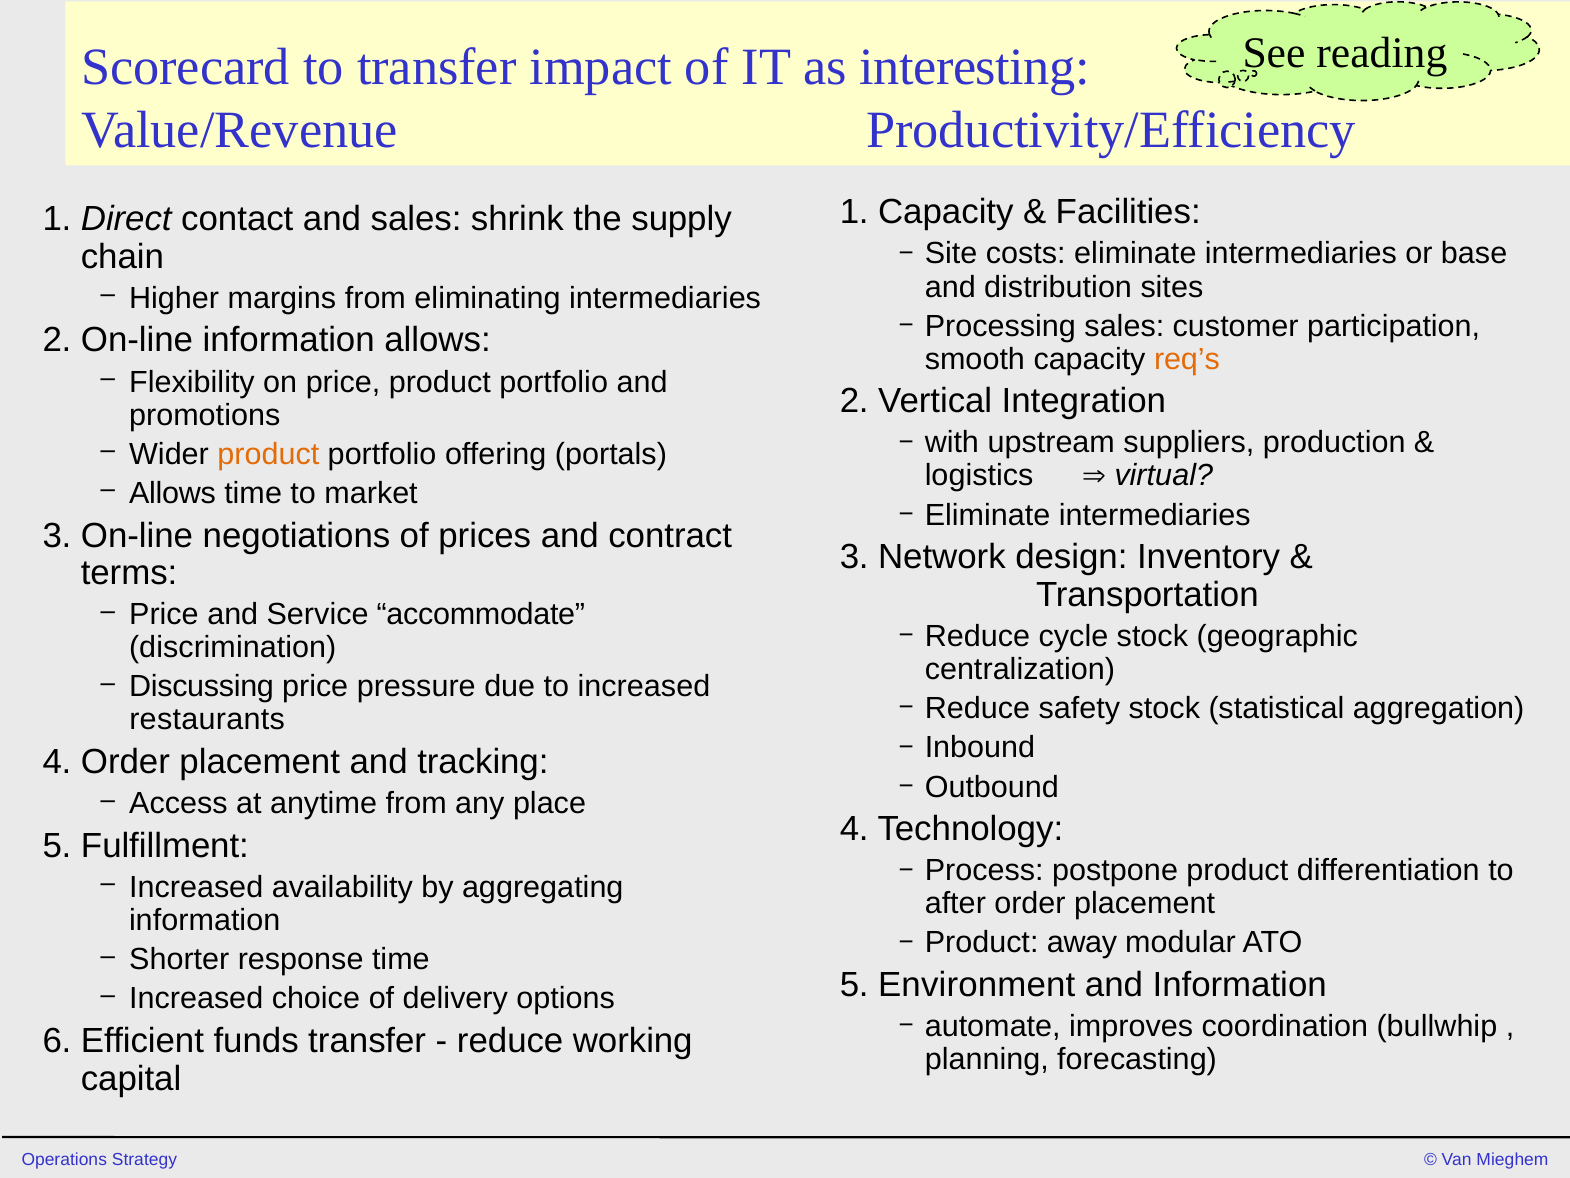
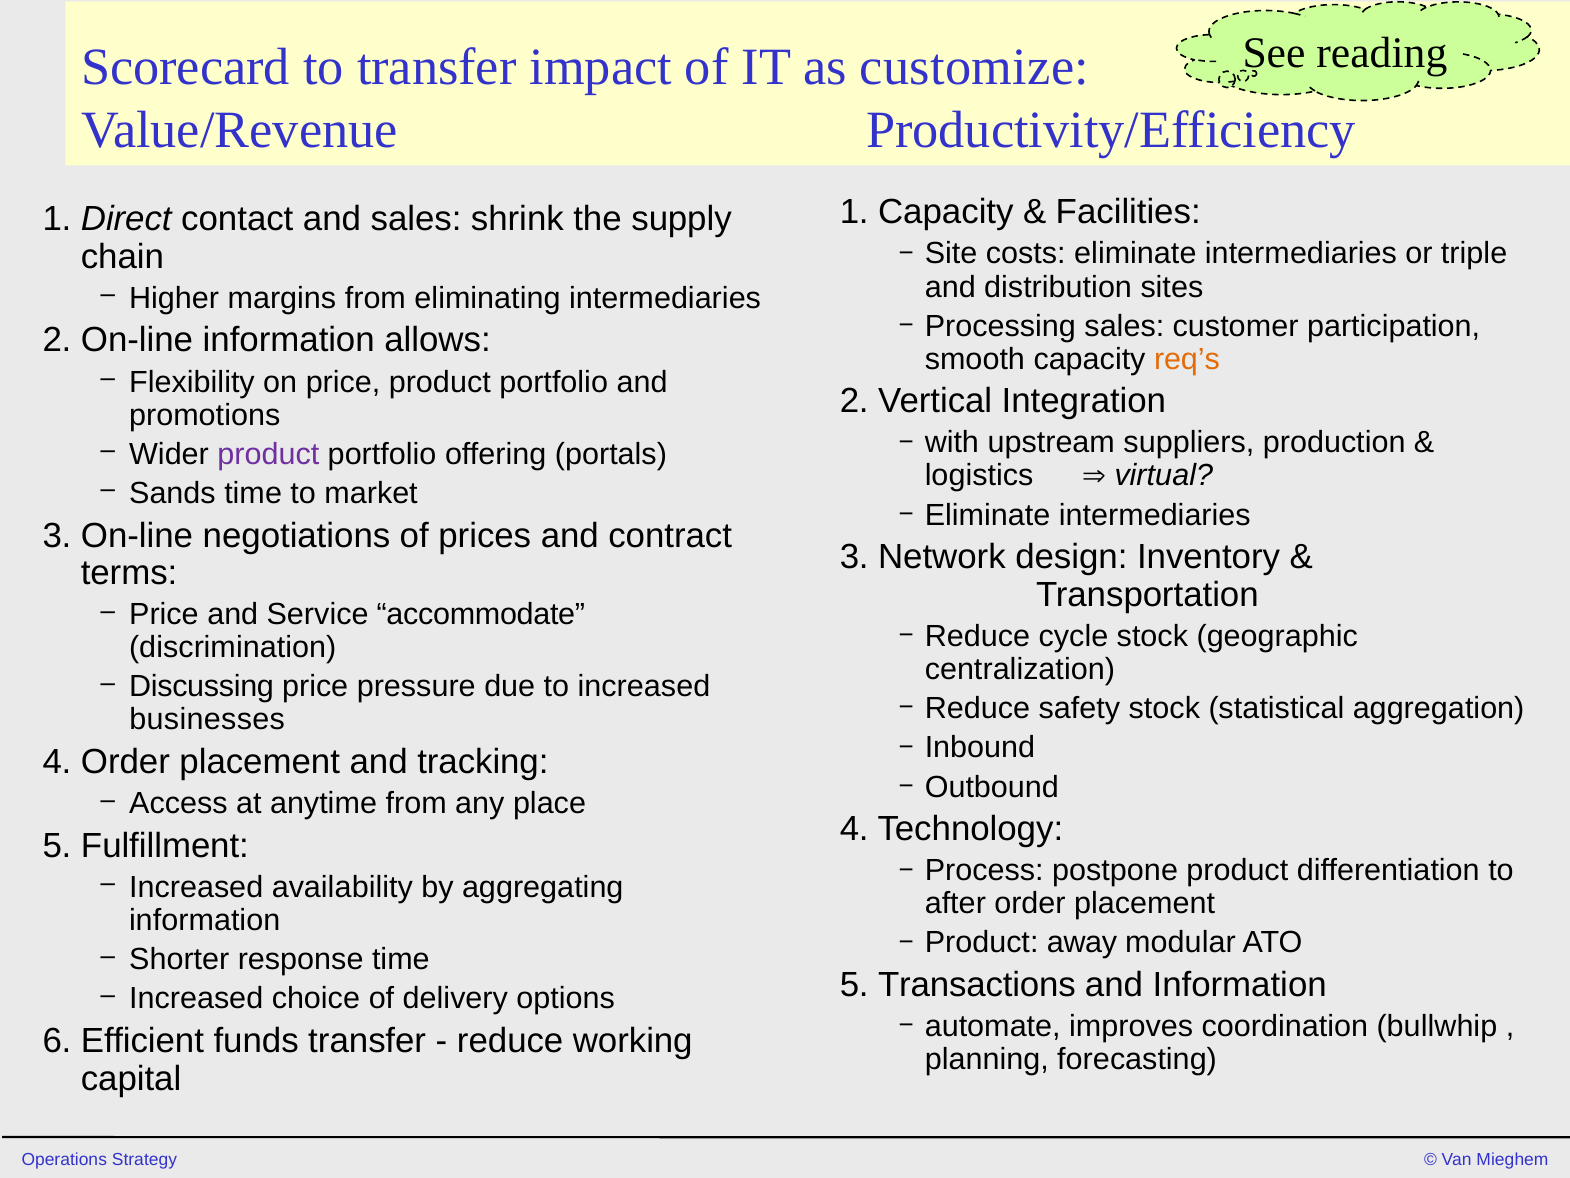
interesting: interesting -> customize
base: base -> triple
product at (268, 454) colour: orange -> purple
Allows at (173, 493): Allows -> Sands
restaurants: restaurants -> businesses
Environment: Environment -> Transactions
